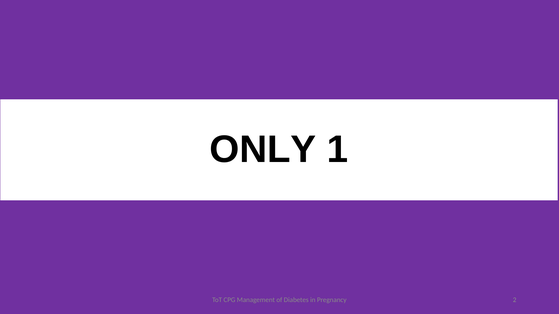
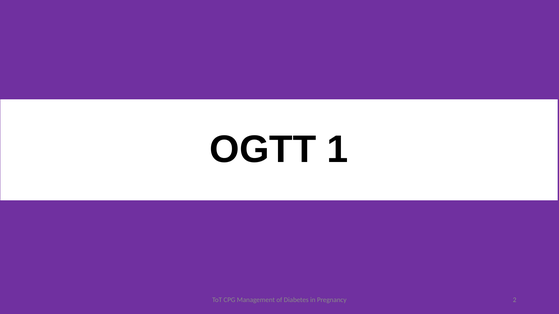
ONLY: ONLY -> OGTT
